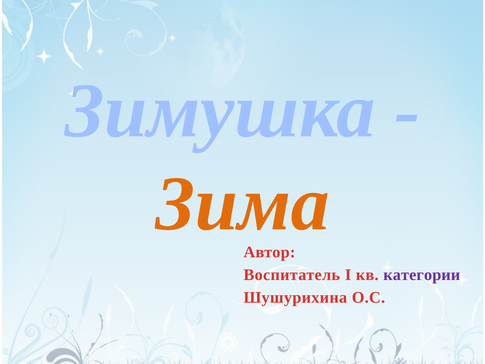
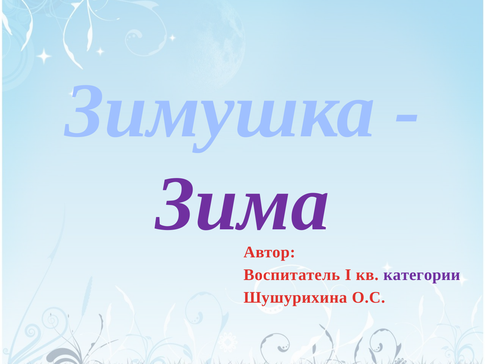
Зима colour: orange -> purple
